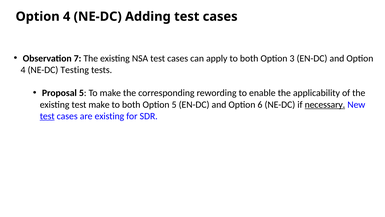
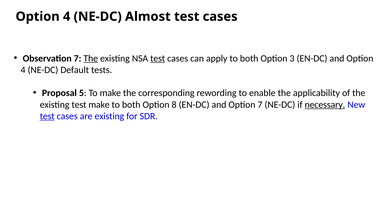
Adding: Adding -> Almost
The at (91, 58) underline: none -> present
test at (158, 58) underline: none -> present
Testing: Testing -> Default
Option 5: 5 -> 8
Option 6: 6 -> 7
